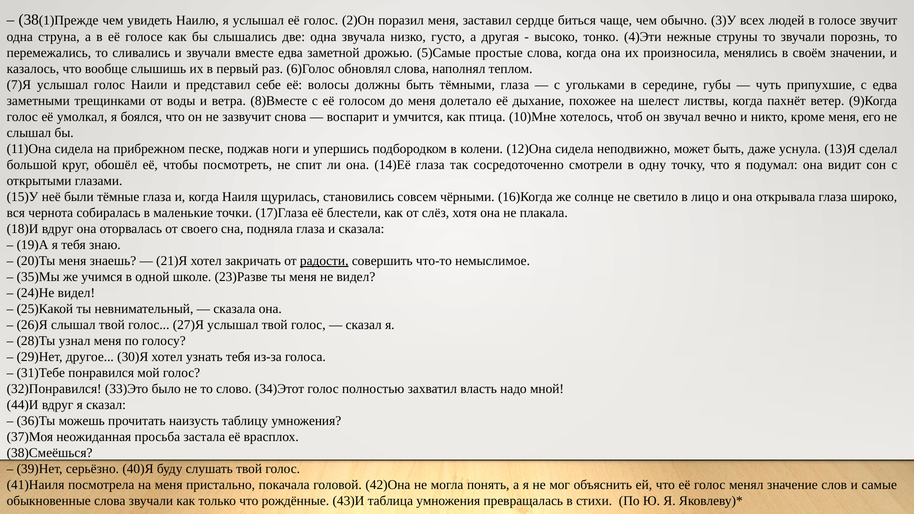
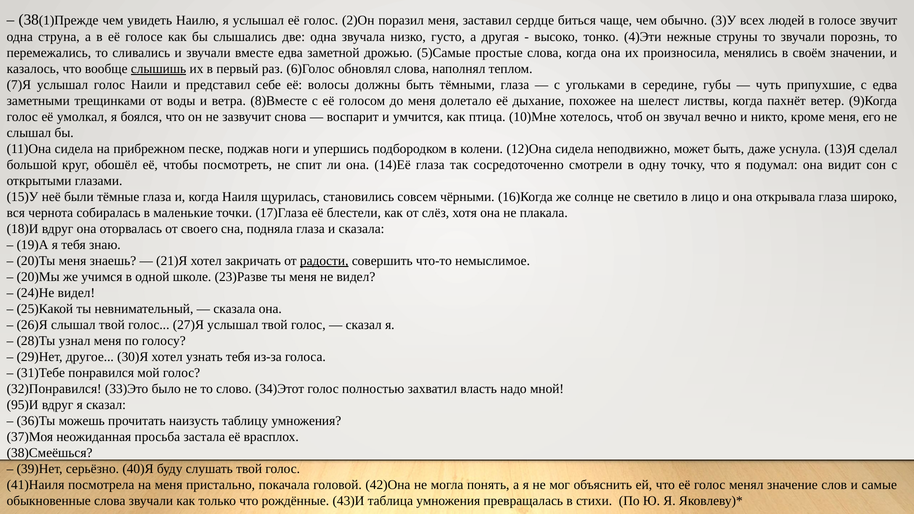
слышишь underline: none -> present
35)Мы: 35)Мы -> 20)Мы
44)И: 44)И -> 95)И
